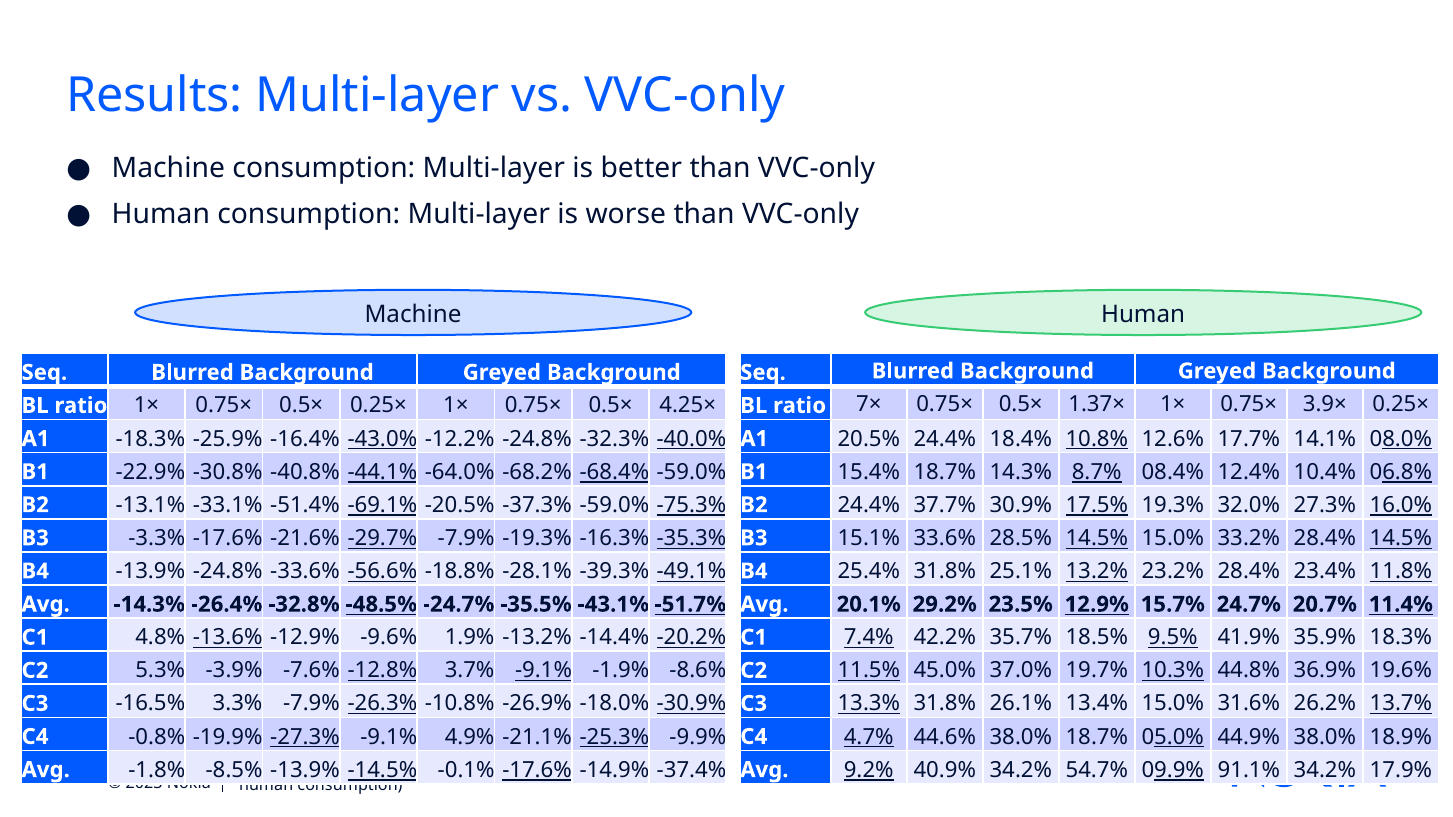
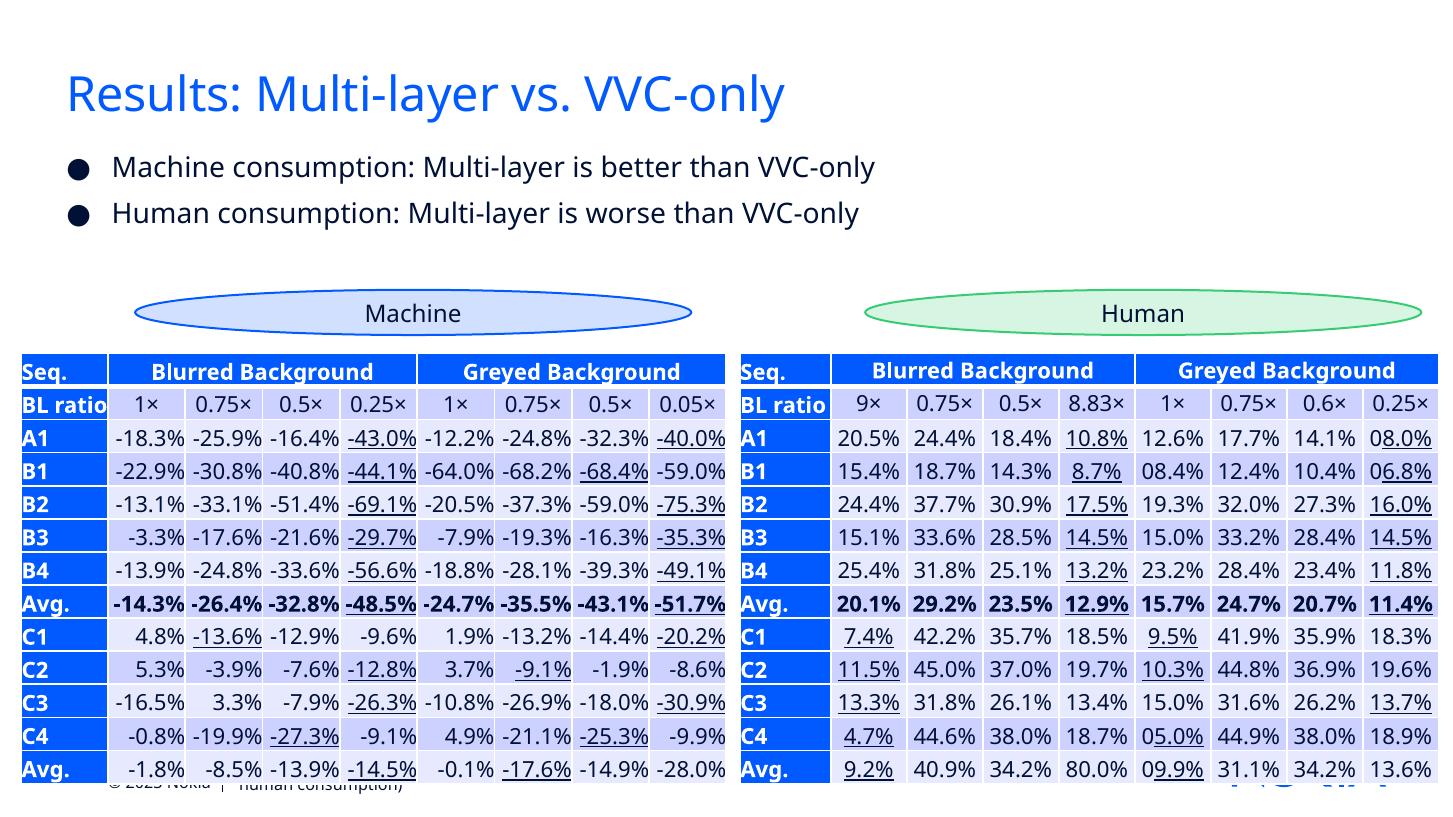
4.25×: 4.25× -> 0.05×
7×: 7× -> 9×
1.37×: 1.37× -> 8.83×
3.9×: 3.9× -> 0.6×
-37.4%: -37.4% -> -28.0%
54.7%: 54.7% -> 80.0%
91.1%: 91.1% -> 31.1%
17.9%: 17.9% -> 13.6%
